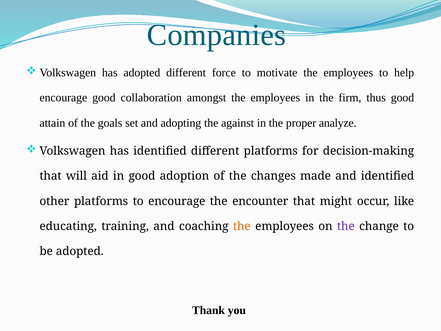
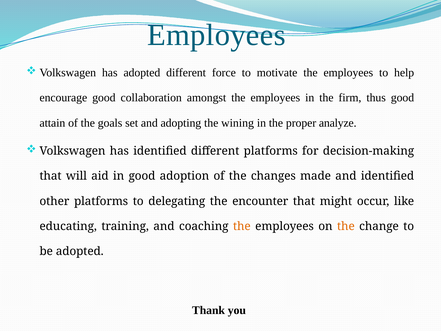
Companies at (216, 35): Companies -> Employees
against: against -> wining
to encourage: encourage -> delegating
the at (346, 226) colour: purple -> orange
